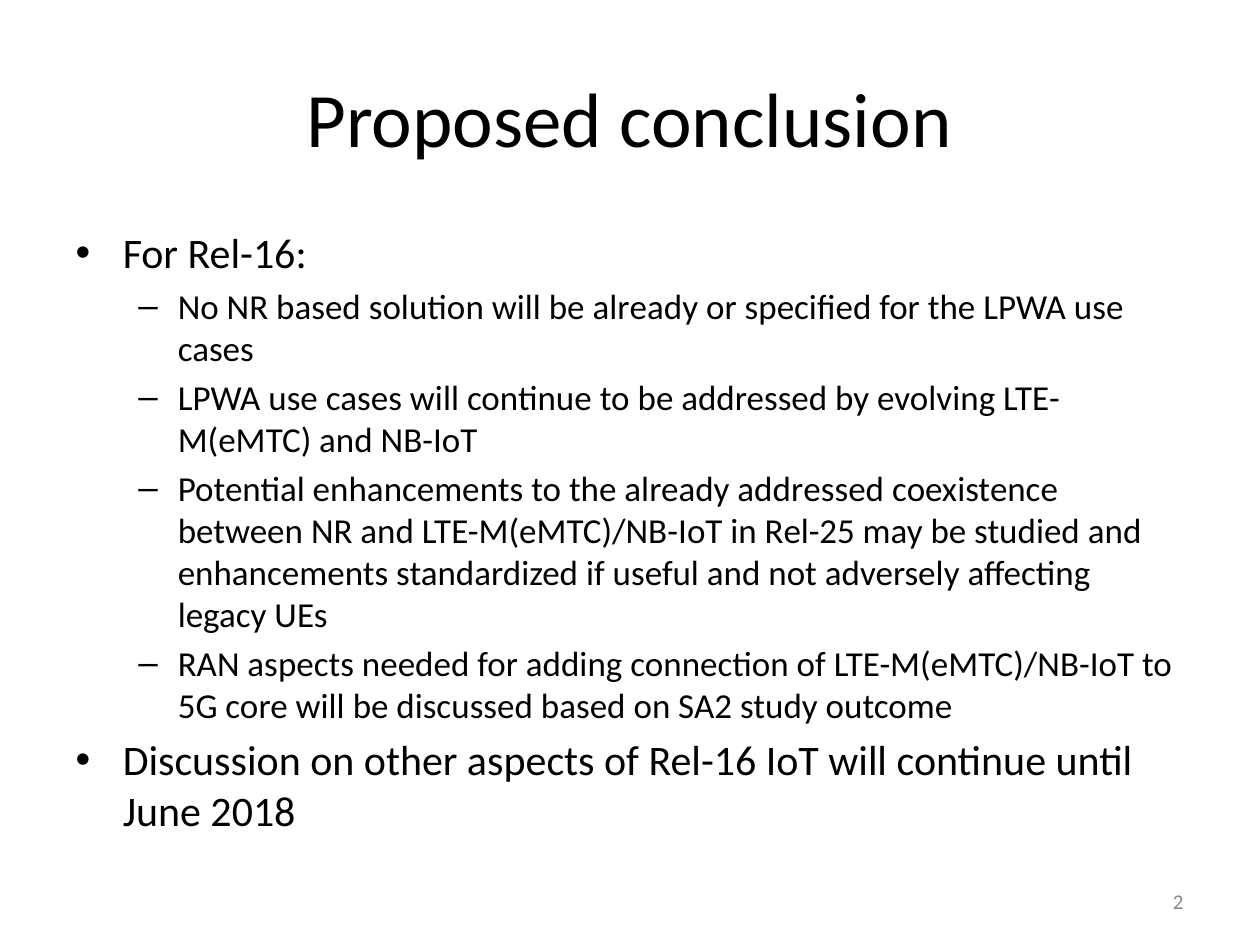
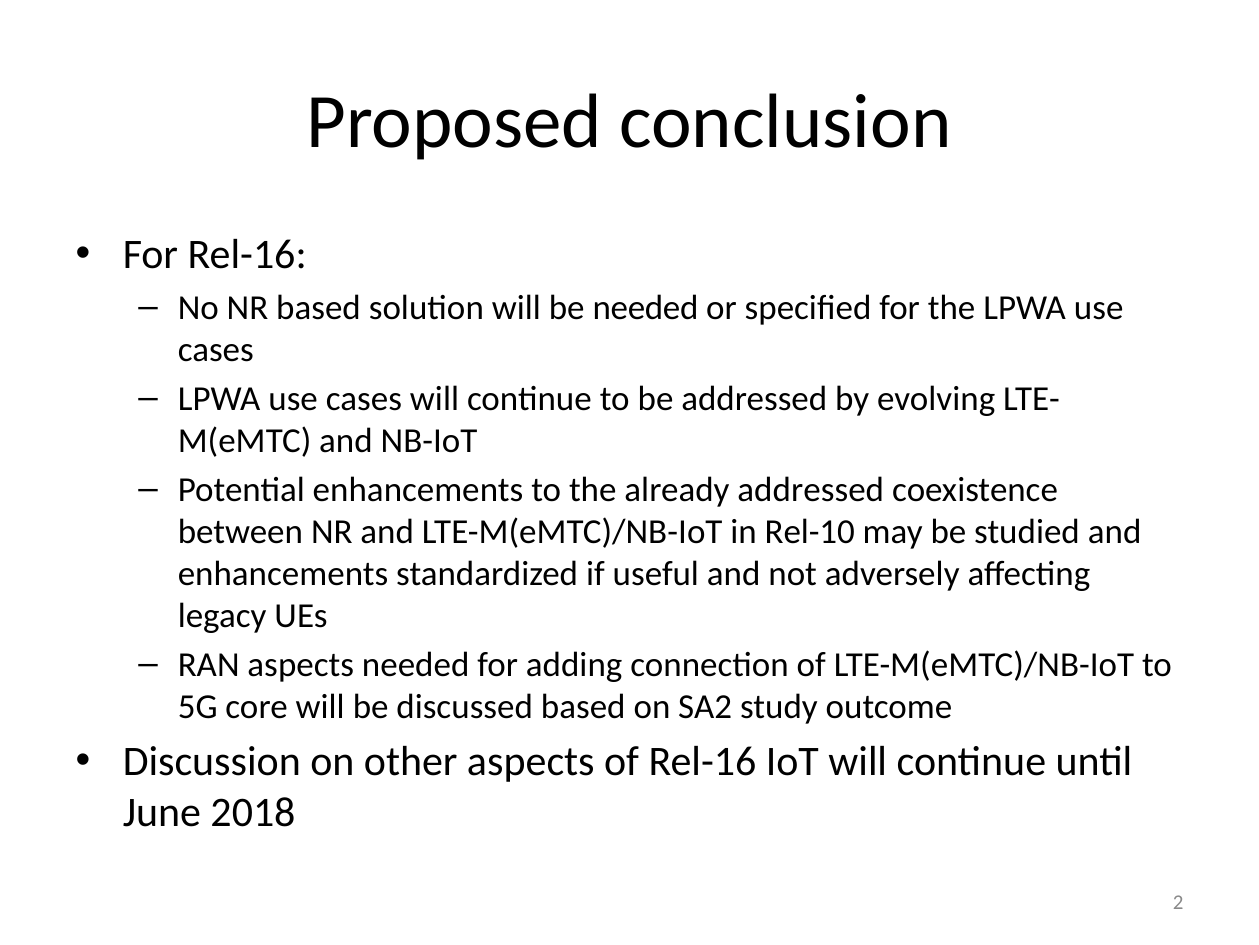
be already: already -> needed
Rel-25: Rel-25 -> Rel-10
